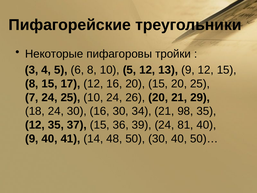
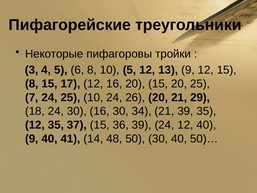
21 98: 98 -> 39
24 81: 81 -> 12
